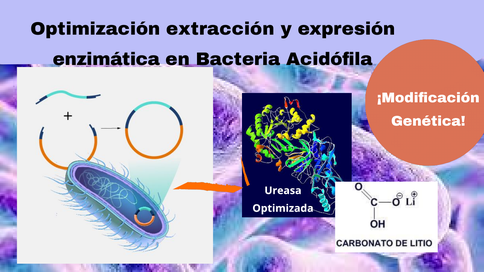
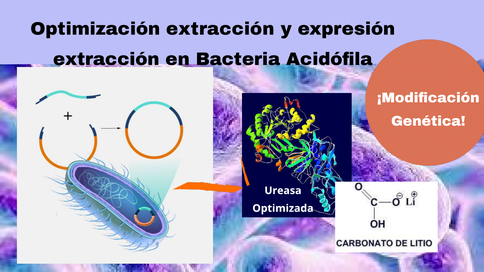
enzimática at (106, 59): enzimática -> extracción
